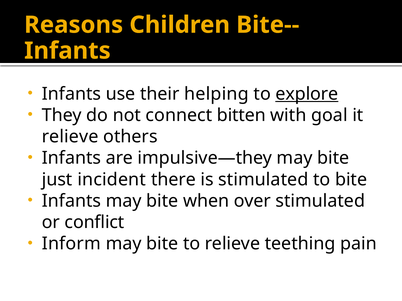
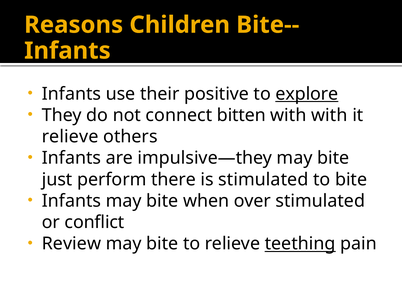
helping: helping -> positive
with goal: goal -> with
incident: incident -> perform
Inform: Inform -> Review
teething underline: none -> present
